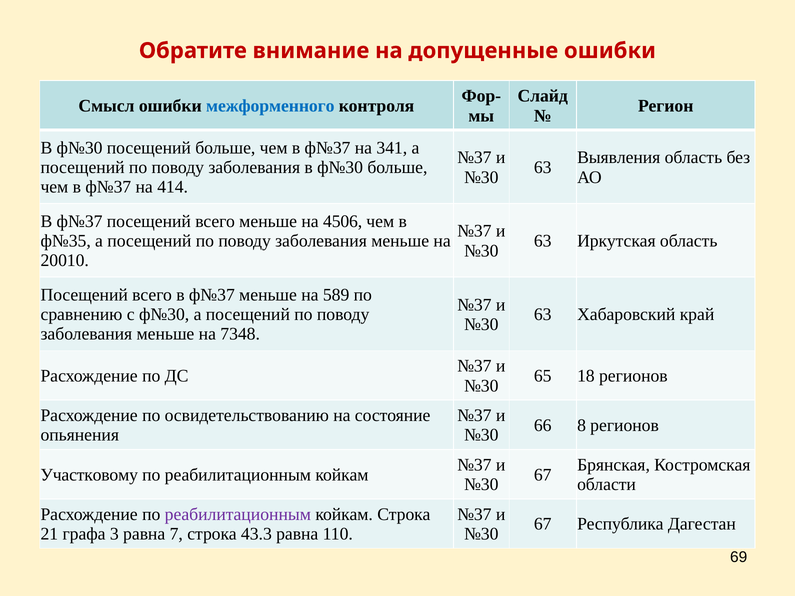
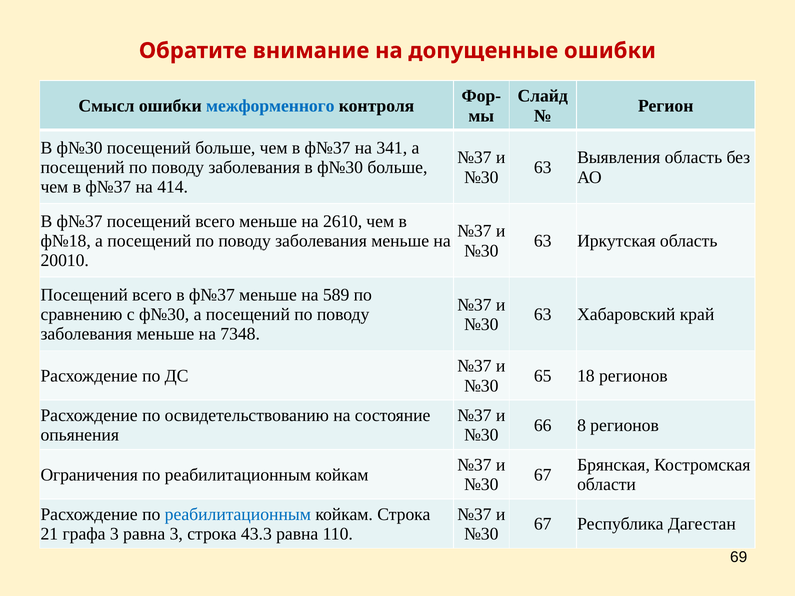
4506: 4506 -> 2610
ф№35: ф№35 -> ф№18
Участковому: Участковому -> Ограничения
реабилитационным at (238, 514) colour: purple -> blue
равна 7: 7 -> 3
